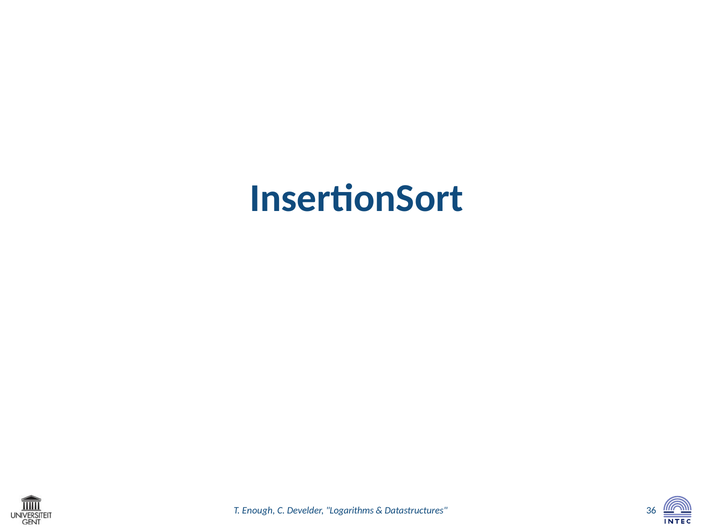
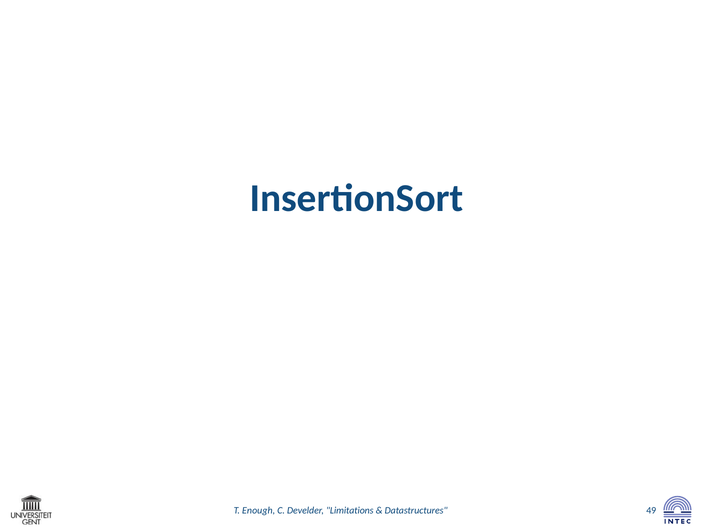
Logarithms: Logarithms -> Limitations
36: 36 -> 49
